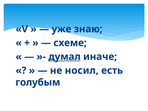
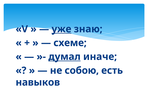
уже underline: none -> present
носил: носил -> собою
голубым: голубым -> навыков
